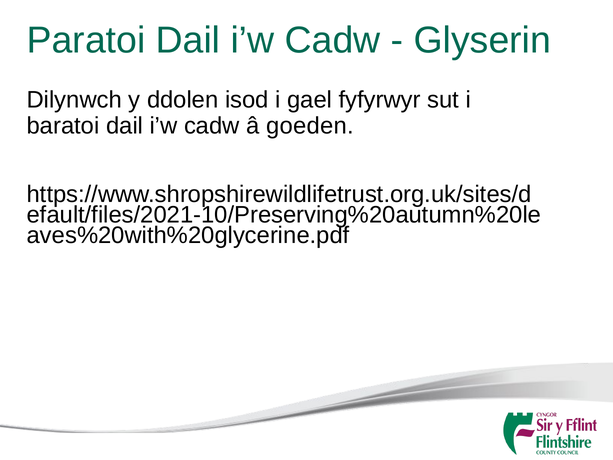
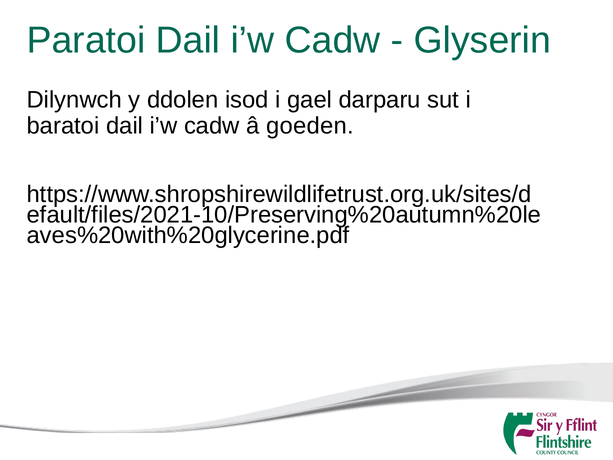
fyfyrwyr: fyfyrwyr -> darparu
